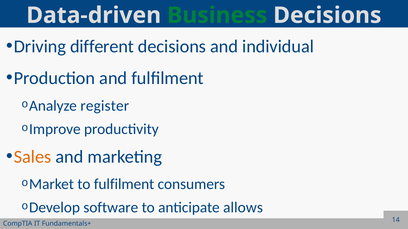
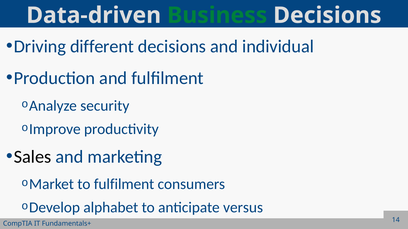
register: register -> security
Sales colour: orange -> black
software: software -> alphabet
allows: allows -> versus
